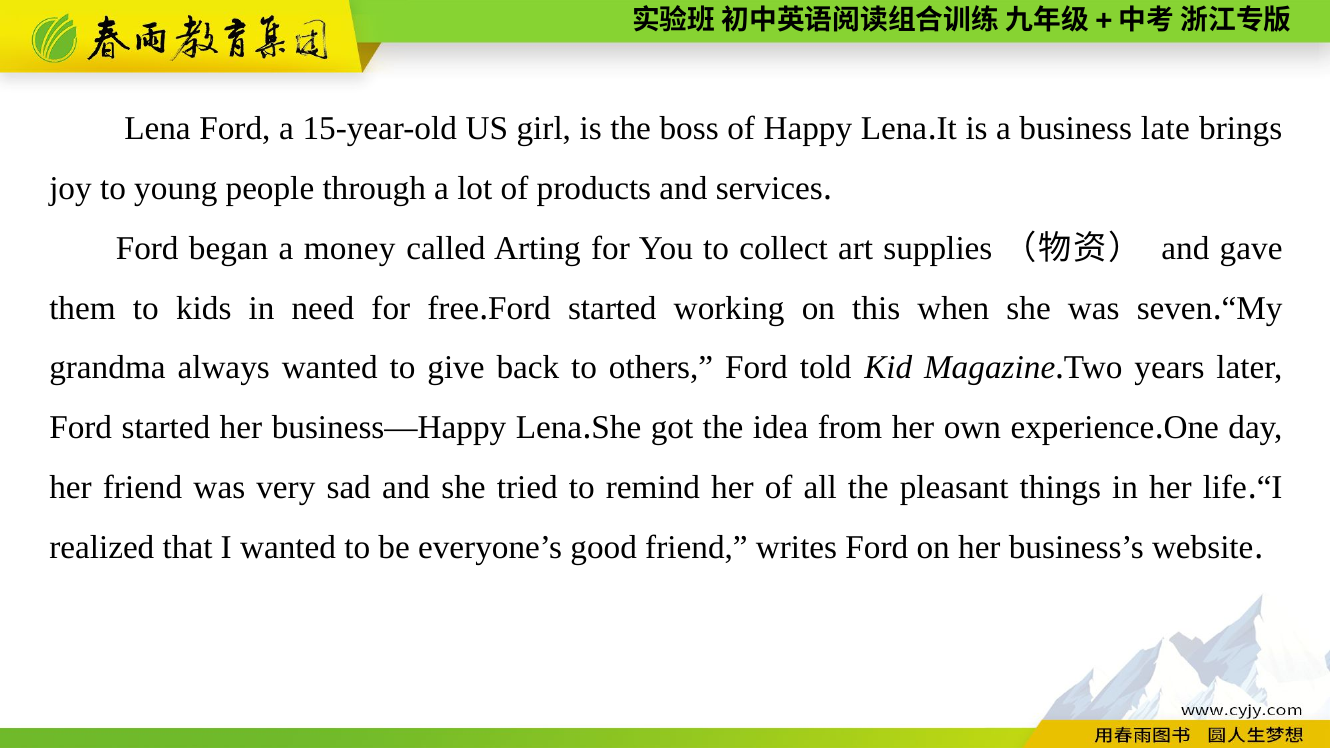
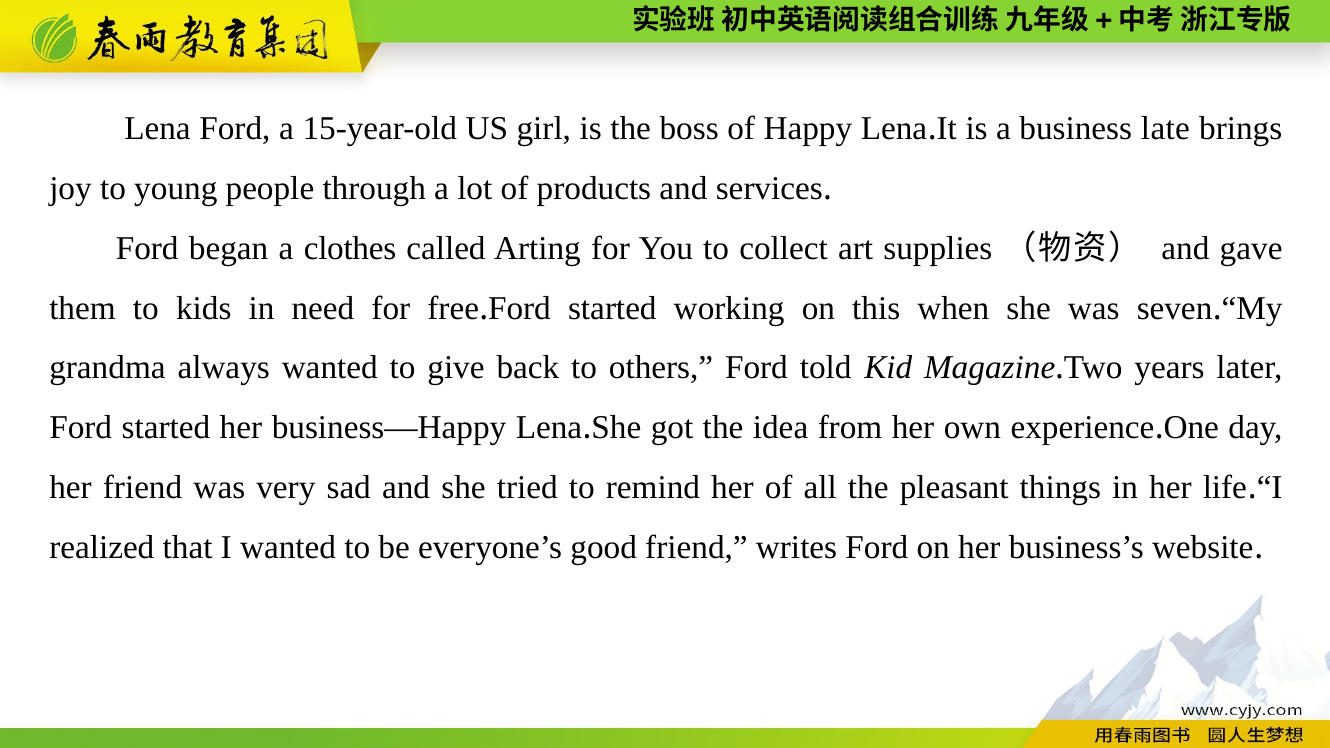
money: money -> clothes
